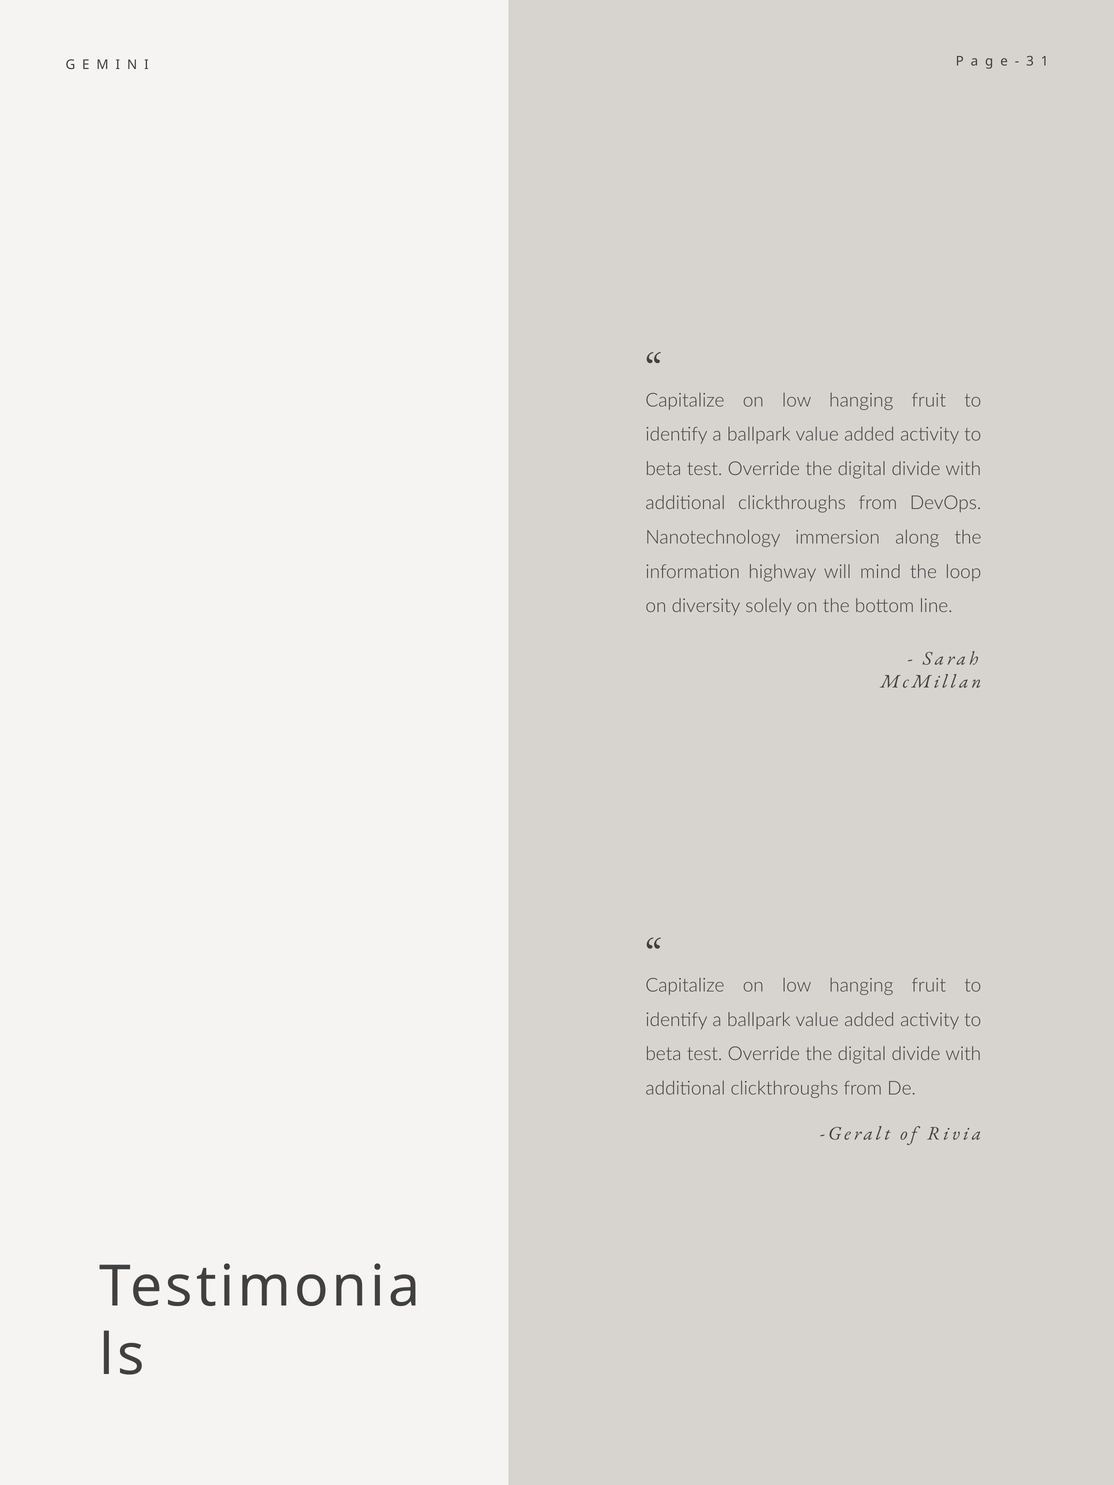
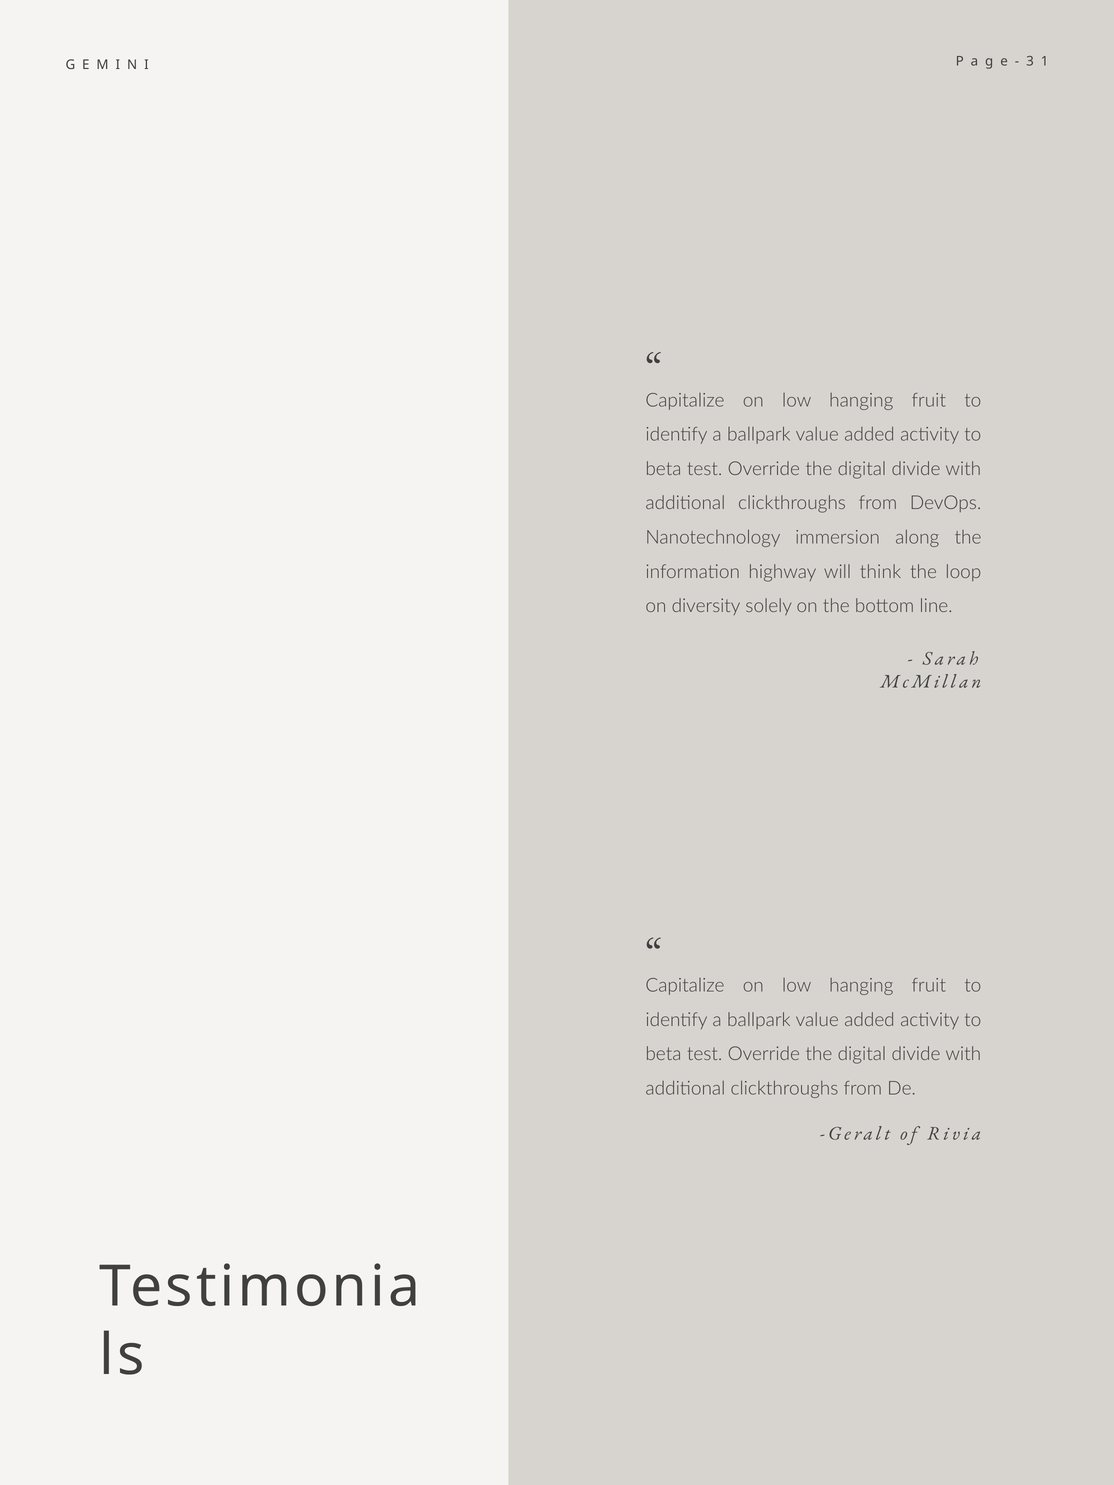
mind: mind -> think
